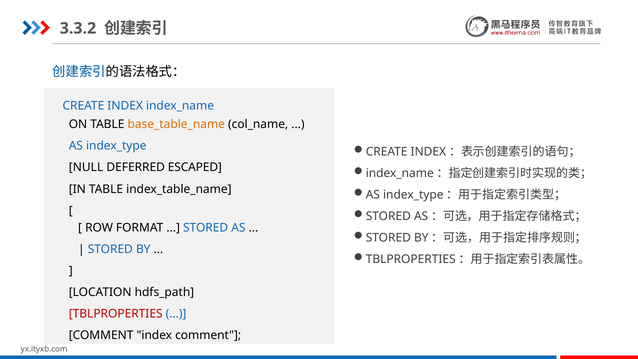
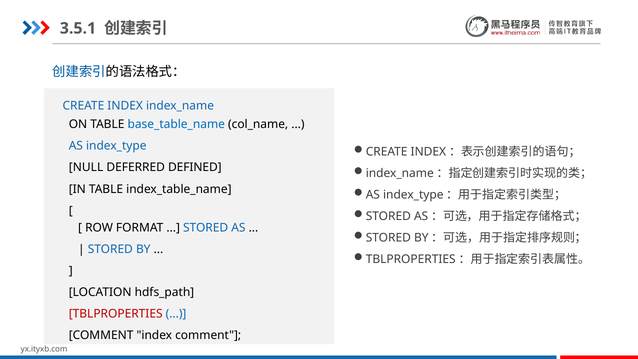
3.3.2: 3.3.2 -> 3.5.1
base_table_name colour: orange -> blue
ESCAPED: ESCAPED -> DEFINED
